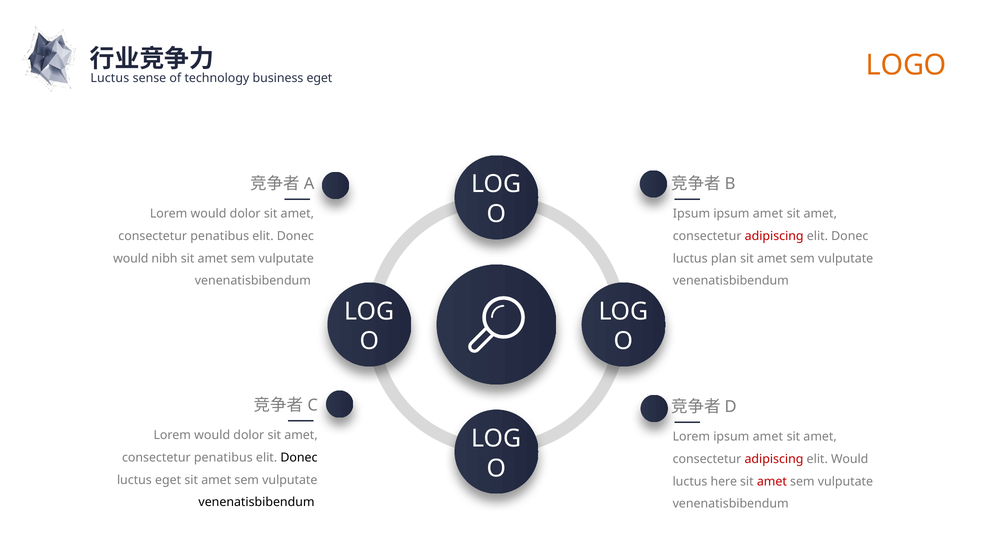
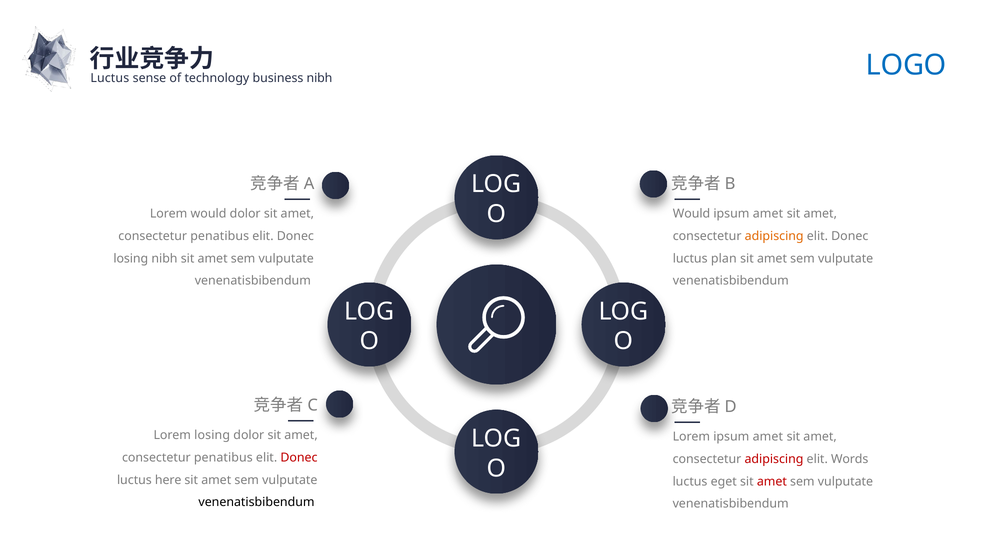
LOGO colour: orange -> blue
business eget: eget -> nibh
Ipsum at (691, 214): Ipsum -> Would
adipiscing at (774, 236) colour: red -> orange
would at (131, 258): would -> losing
would at (212, 435): would -> losing
Donec at (299, 457) colour: black -> red
elit Would: Would -> Words
luctus eget: eget -> here
here: here -> eget
